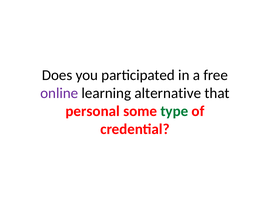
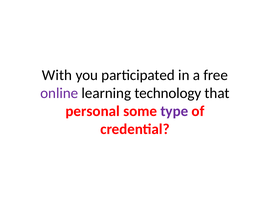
Does: Does -> With
alternative: alternative -> technology
type colour: green -> purple
